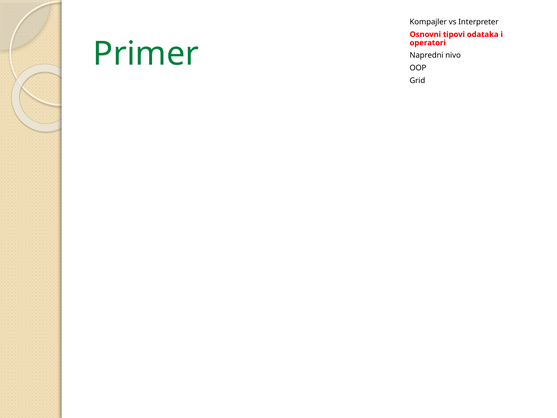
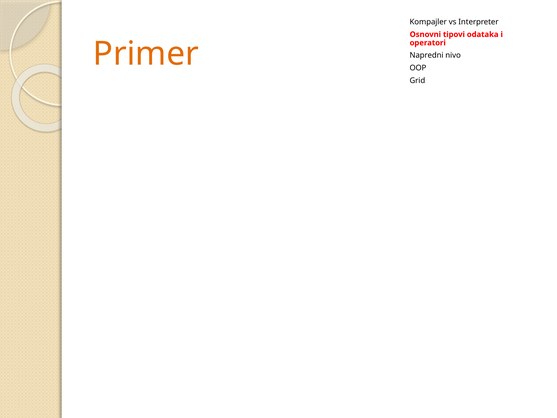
Primer colour: green -> orange
